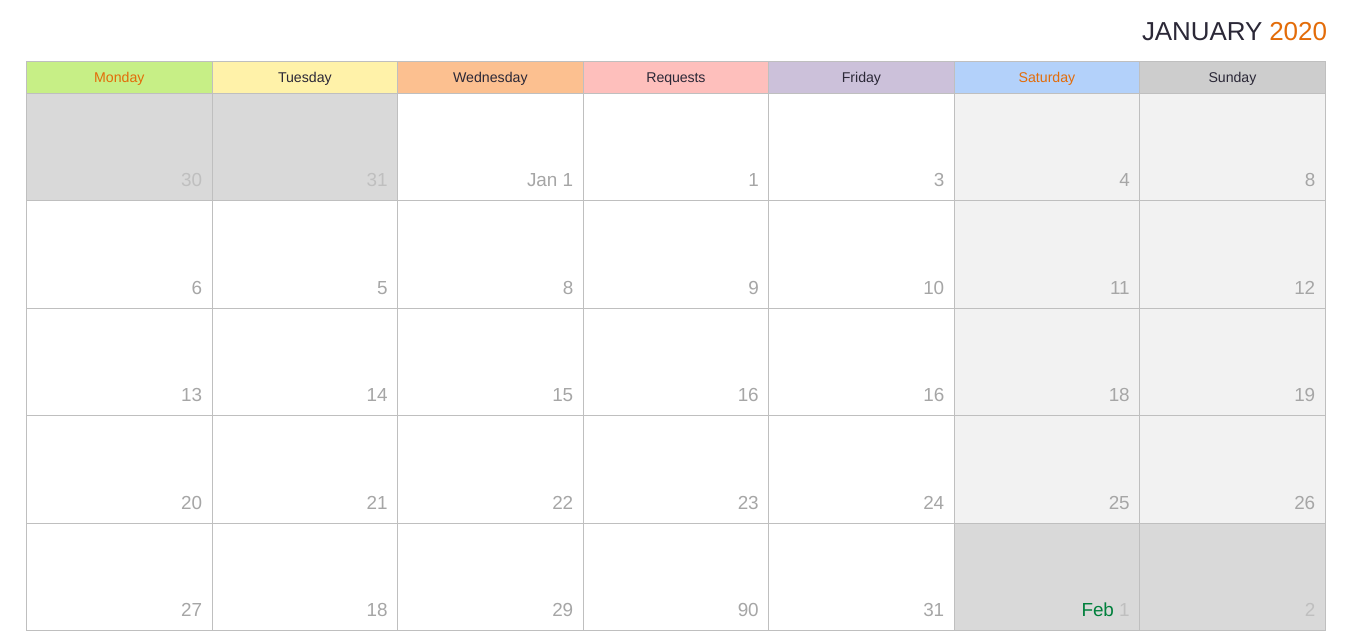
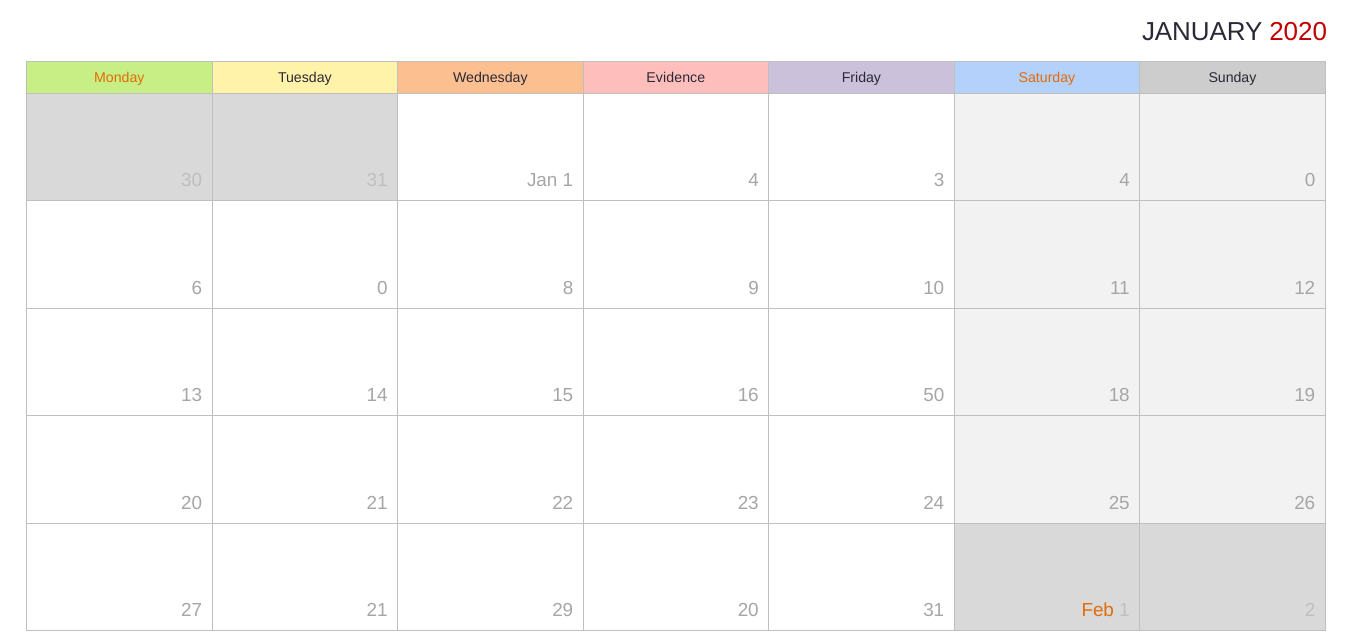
2020 colour: orange -> red
Requests: Requests -> Evidence
1 1: 1 -> 4
4 8: 8 -> 0
6 5: 5 -> 0
16 16: 16 -> 50
27 18: 18 -> 21
29 90: 90 -> 20
Feb colour: green -> orange
